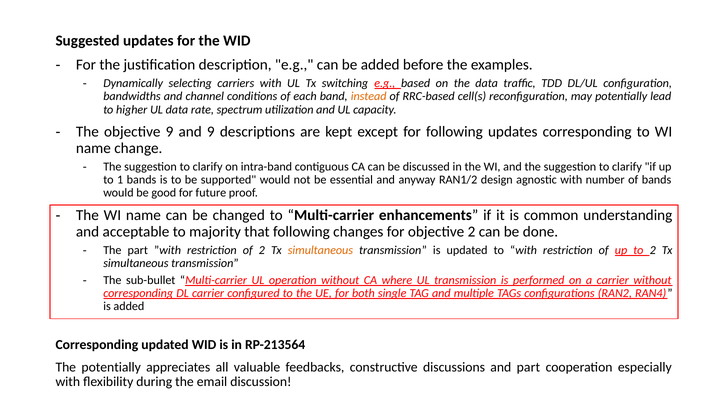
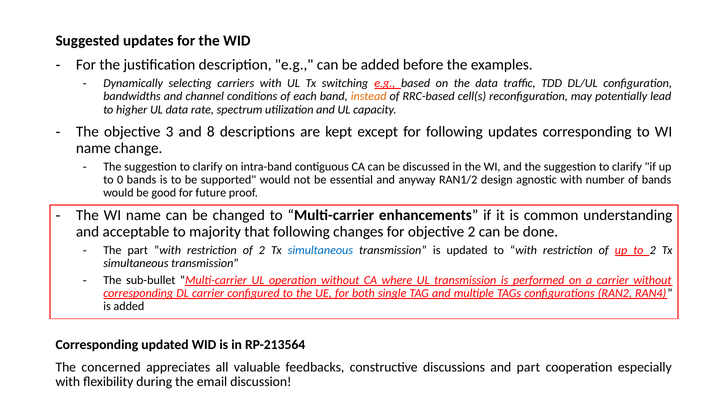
objective 9: 9 -> 3
and 9: 9 -> 8
1: 1 -> 0
simultaneous at (320, 250) colour: orange -> blue
The potentially: potentially -> concerned
